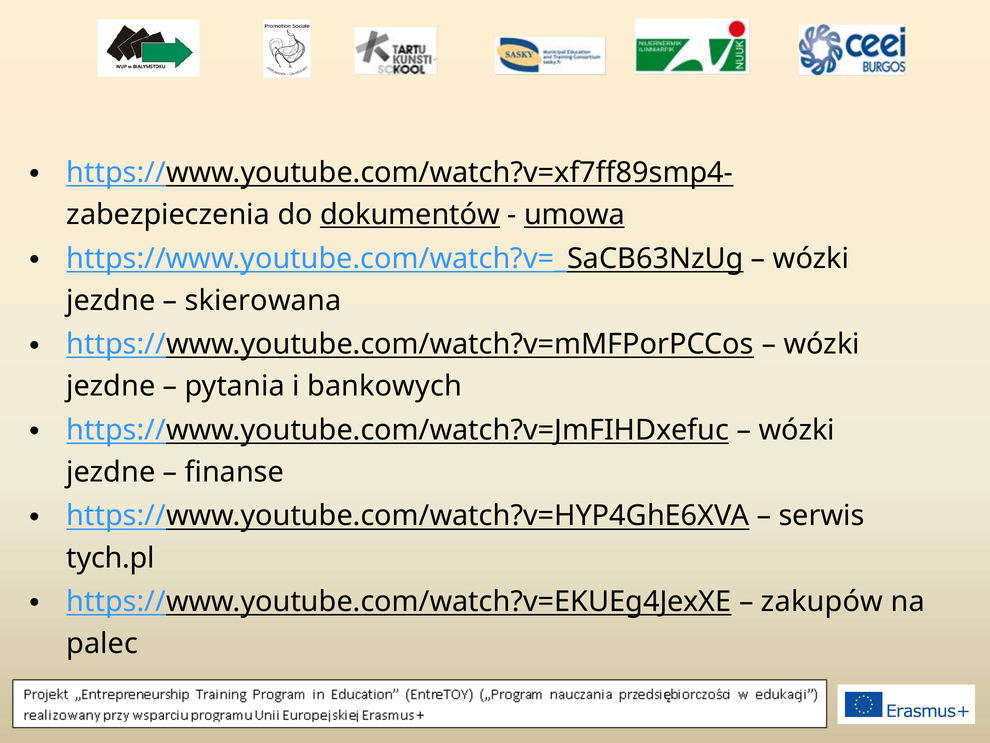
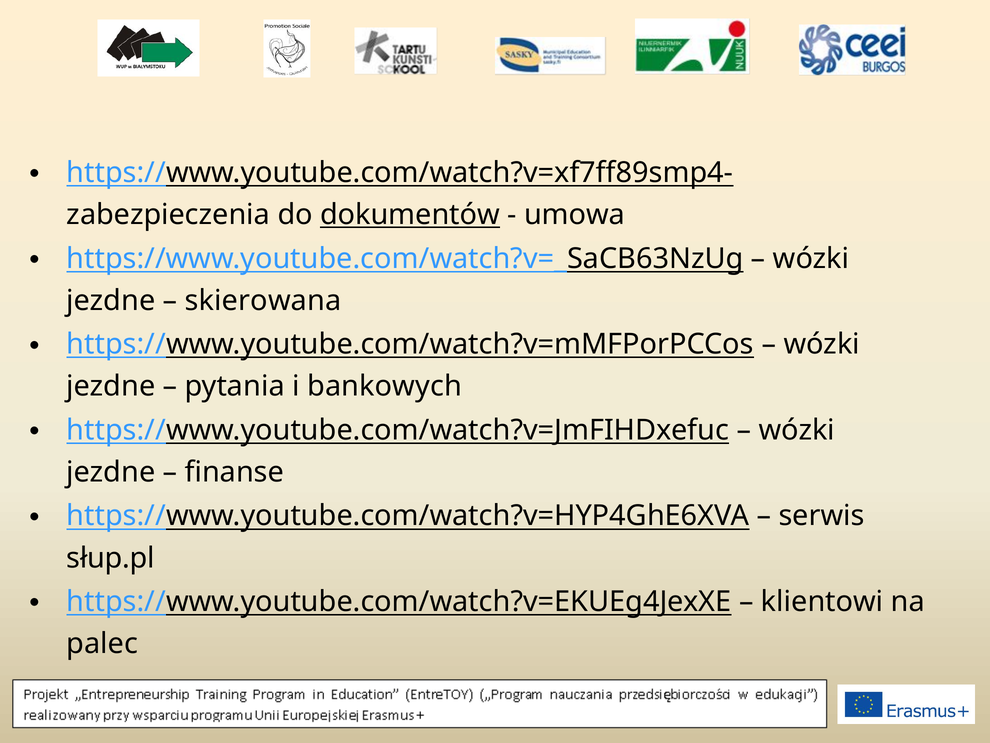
umowa underline: present -> none
tych.pl: tych.pl -> słup.pl
zakupów: zakupów -> klientowi
